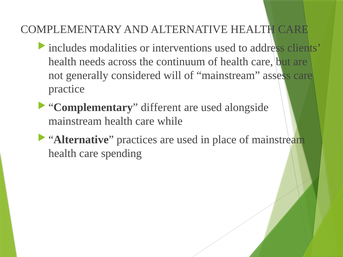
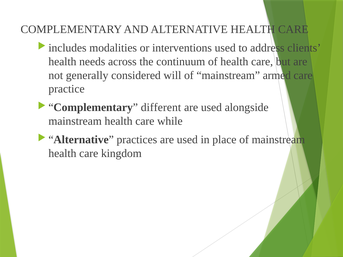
assess: assess -> armed
spending: spending -> kingdom
